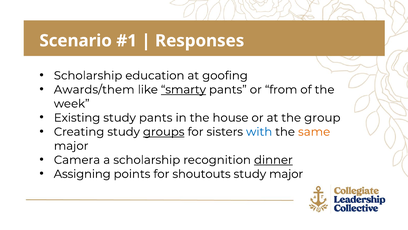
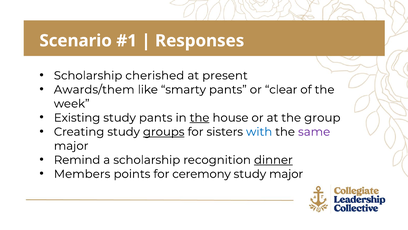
education: education -> cherished
goofing: goofing -> present
smarty underline: present -> none
from: from -> clear
the at (200, 118) underline: none -> present
same colour: orange -> purple
Camera: Camera -> Remind
Assigning: Assigning -> Members
shoutouts: shoutouts -> ceremony
